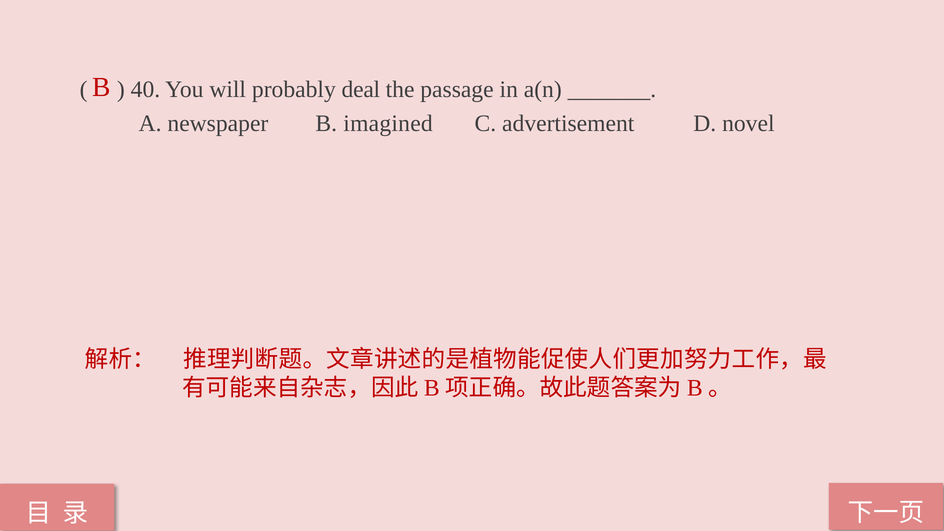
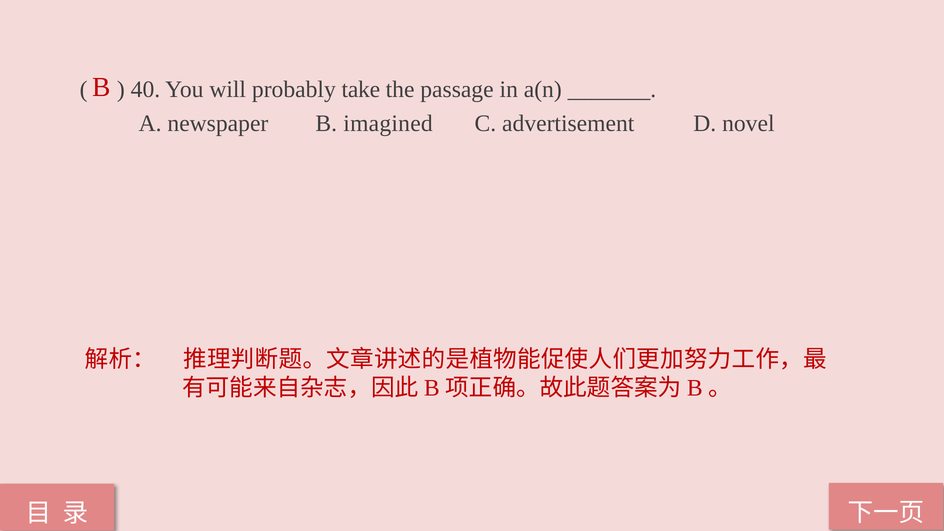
deal: deal -> take
